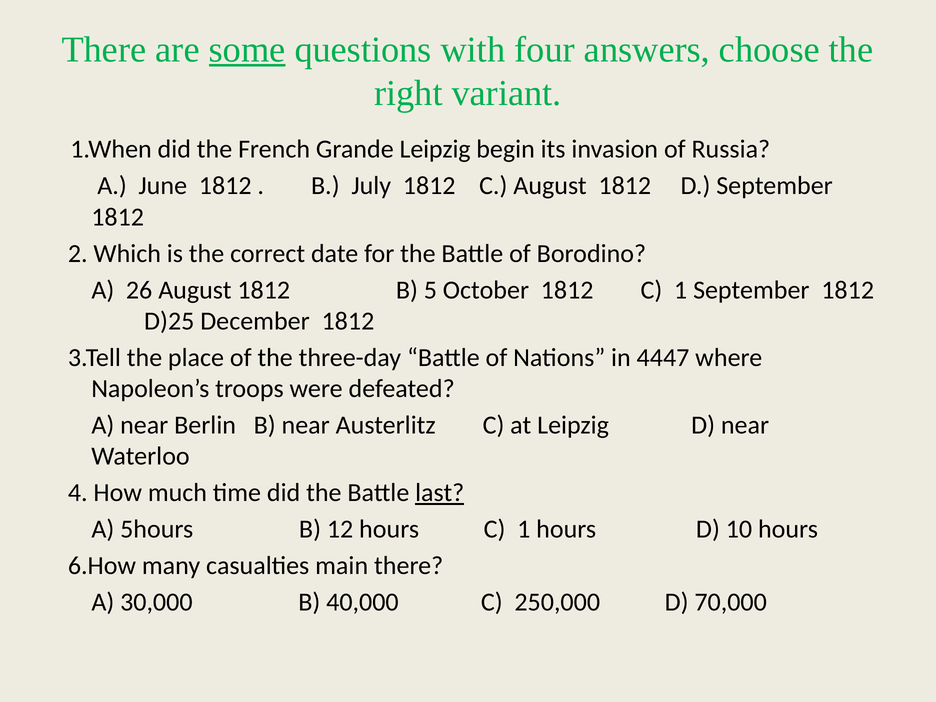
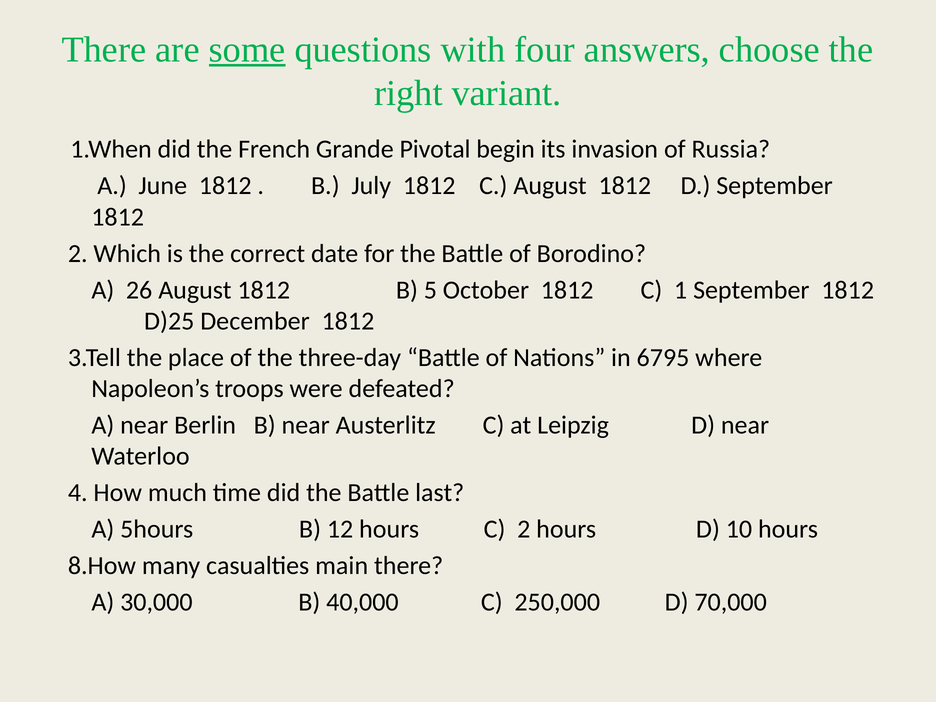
Grande Leipzig: Leipzig -> Pivotal
4447: 4447 -> 6795
last underline: present -> none
hours C 1: 1 -> 2
6.How: 6.How -> 8.How
